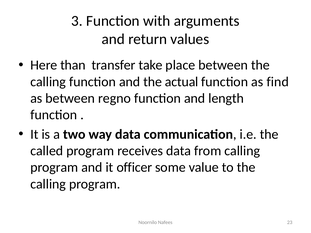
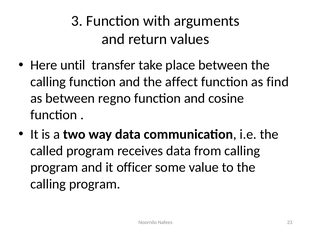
than: than -> until
actual: actual -> affect
length: length -> cosine
